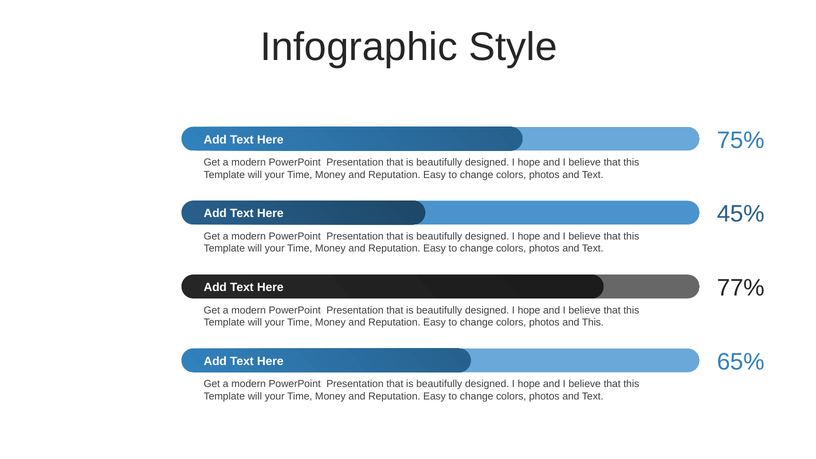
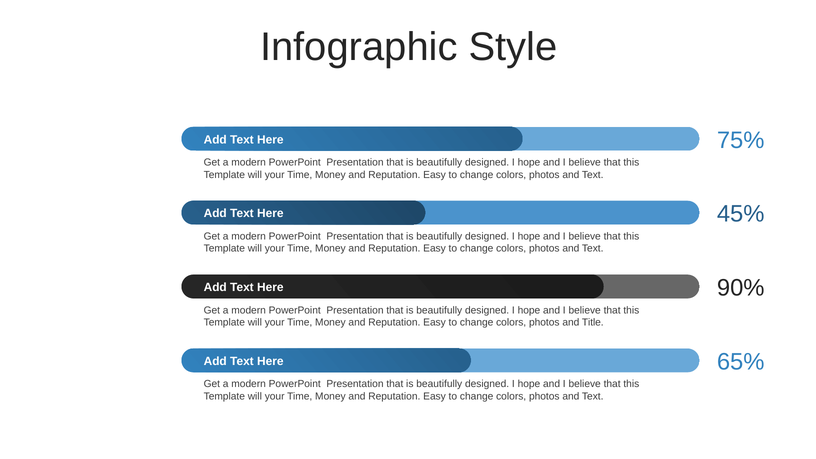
77%: 77% -> 90%
and This: This -> Title
